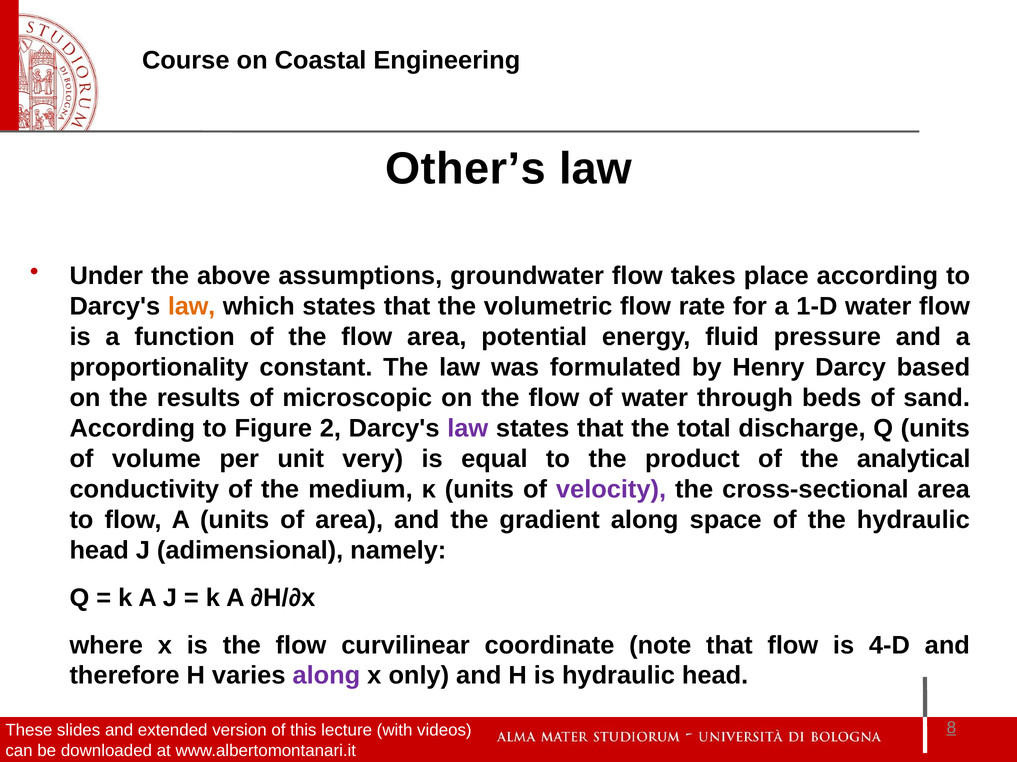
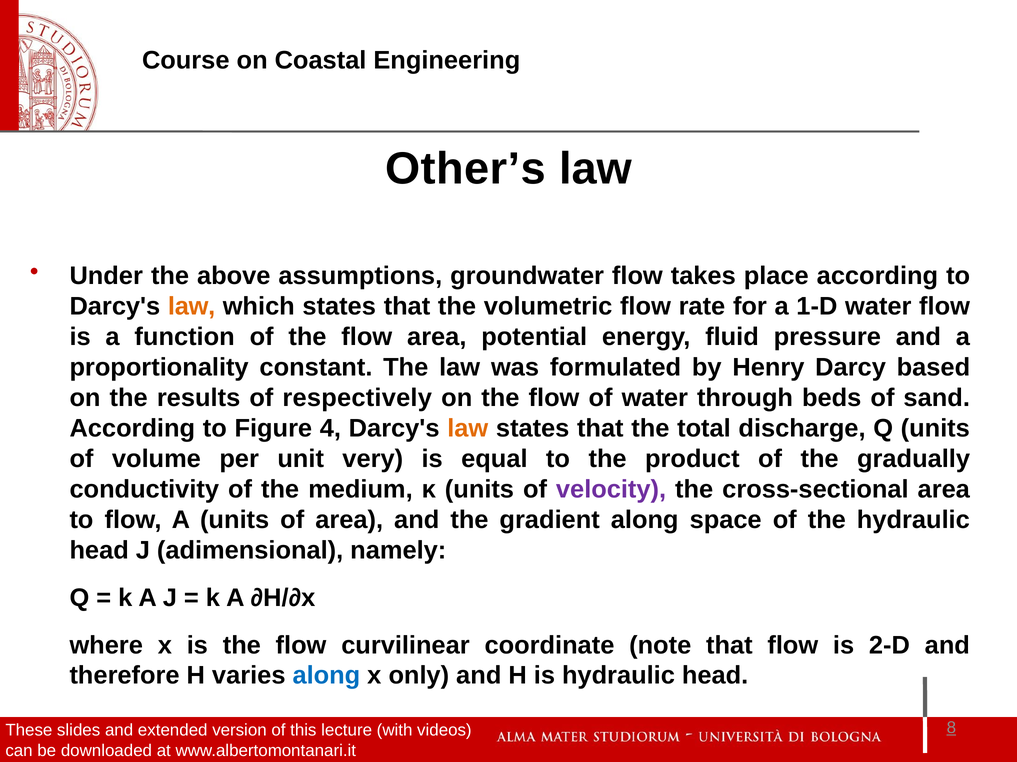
microscopic: microscopic -> respectively
2: 2 -> 4
law at (468, 429) colour: purple -> orange
analytical: analytical -> gradually
4-D: 4-D -> 2-D
along at (326, 676) colour: purple -> blue
